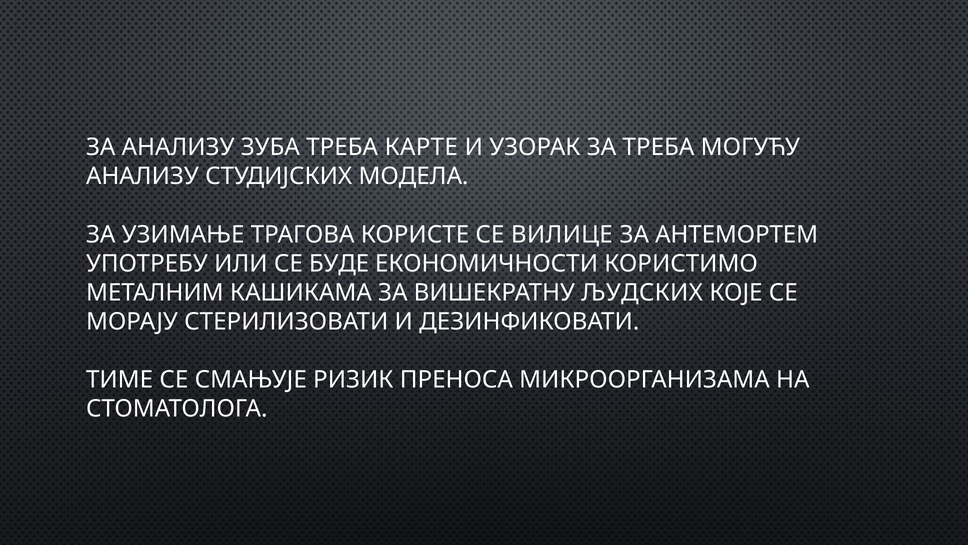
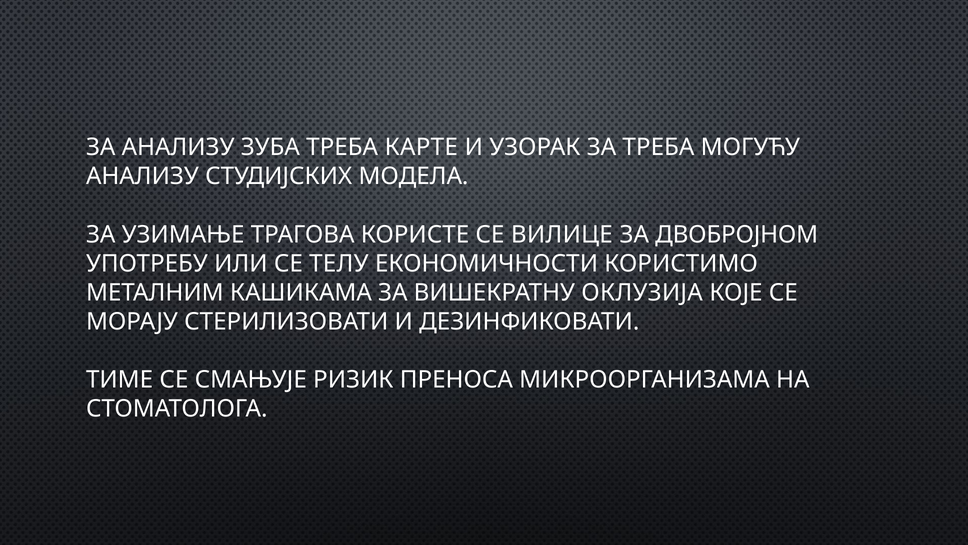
АНТЕМОРТЕМ: АНТЕМОРТЕМ -> ДВОБРОЈНОМ
БУДЕ: БУДЕ -> ТЕЛУ
ЉУДСКИХ: ЉУДСКИХ -> ОКЛУЗИЈА
